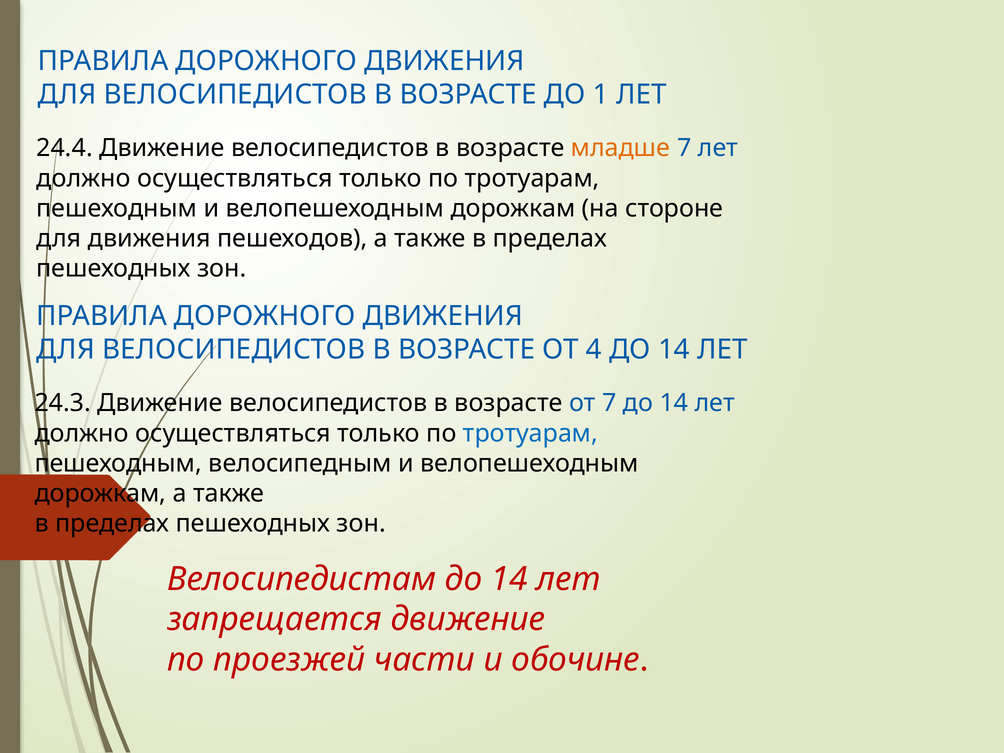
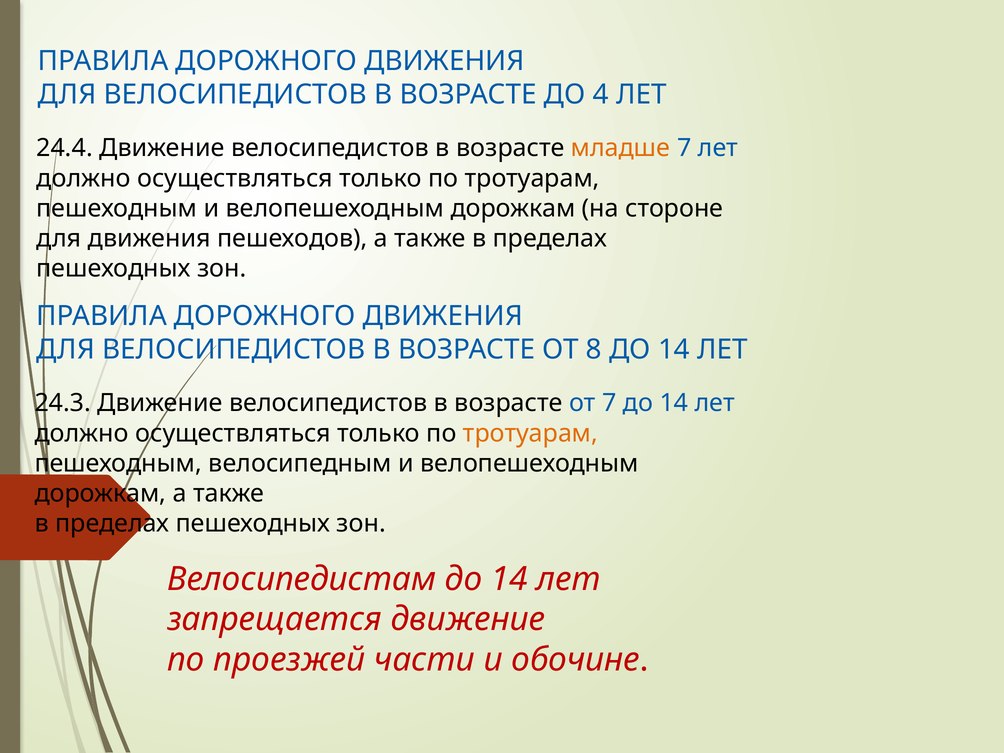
1: 1 -> 4
4: 4 -> 8
тротуарам at (530, 433) colour: blue -> orange
